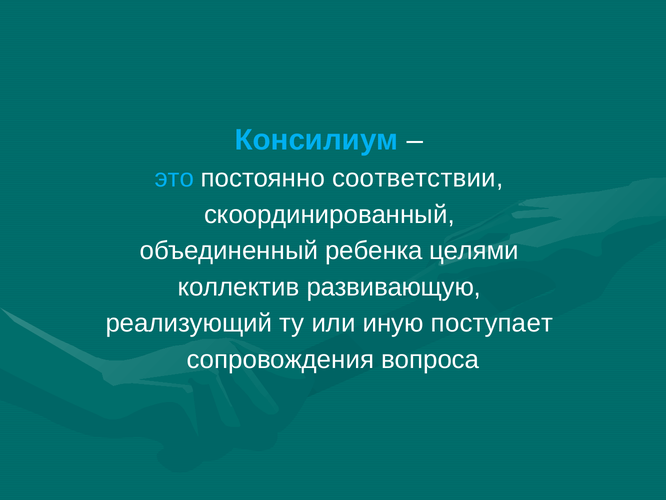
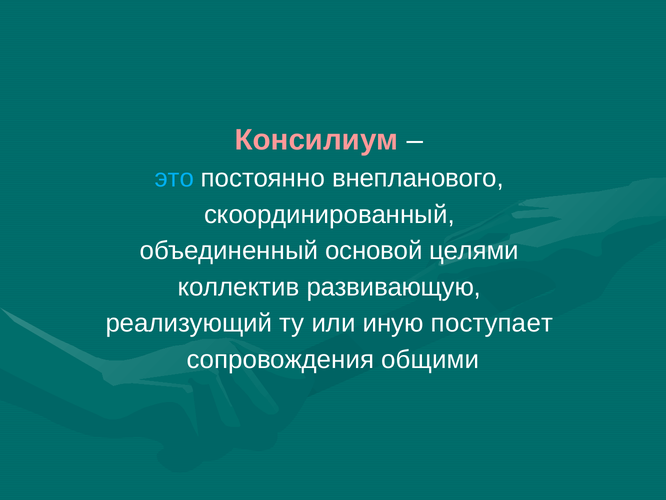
Консилиум colour: light blue -> pink
соответствии: соответствии -> внепланового
ребенка: ребенка -> основой
вопроса: вопроса -> общими
